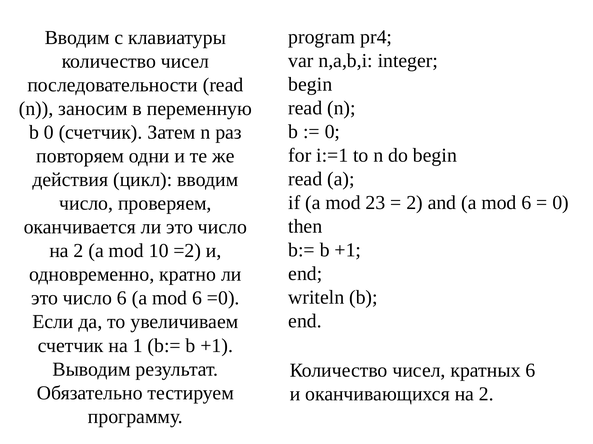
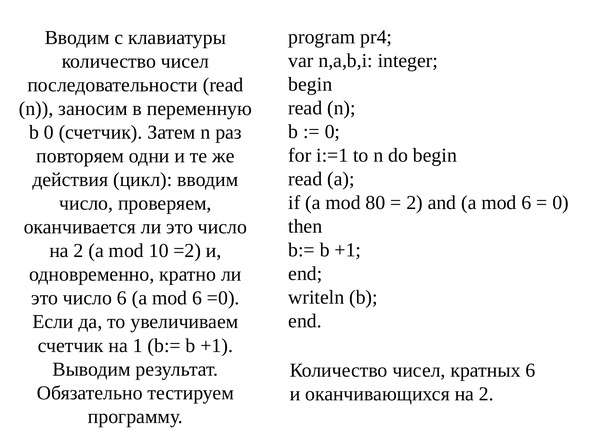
23: 23 -> 80
